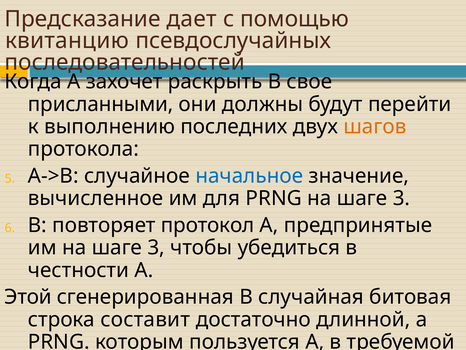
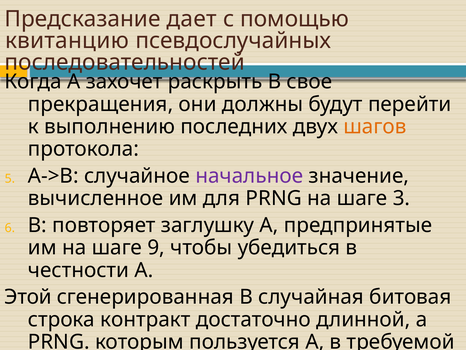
присланными: присланными -> прекращения
начальное colour: blue -> purple
протокол: протокол -> заглушку
им на шаге 3: 3 -> 9
составит: составит -> контракт
